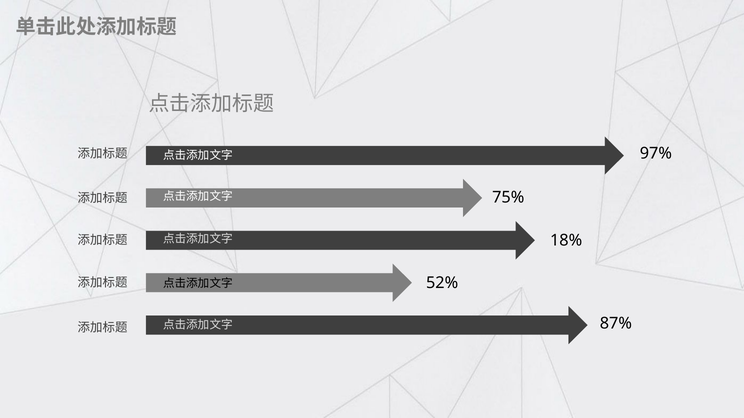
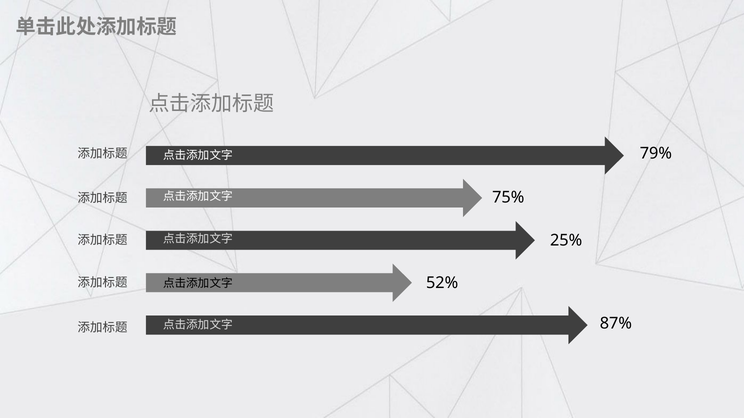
97%: 97% -> 79%
18%: 18% -> 25%
